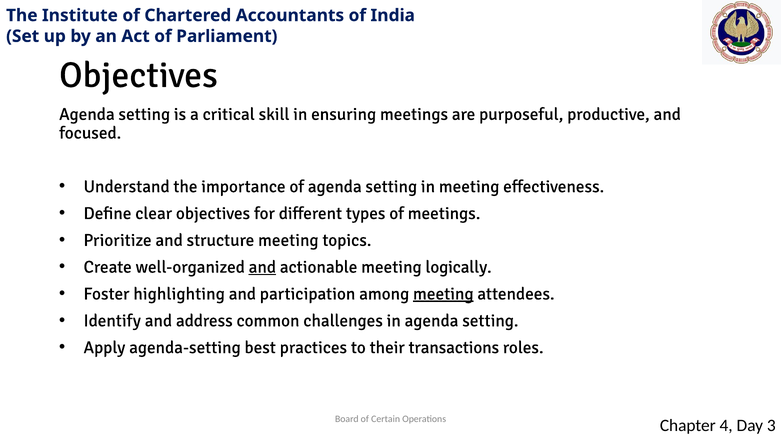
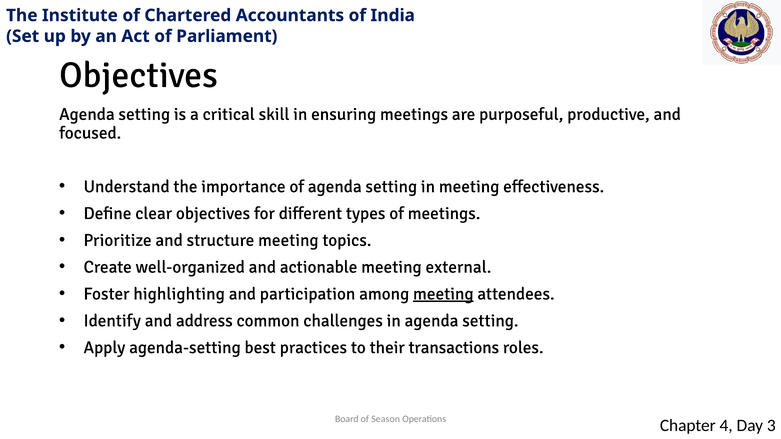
and at (262, 267) underline: present -> none
logically: logically -> external
Certain: Certain -> Season
